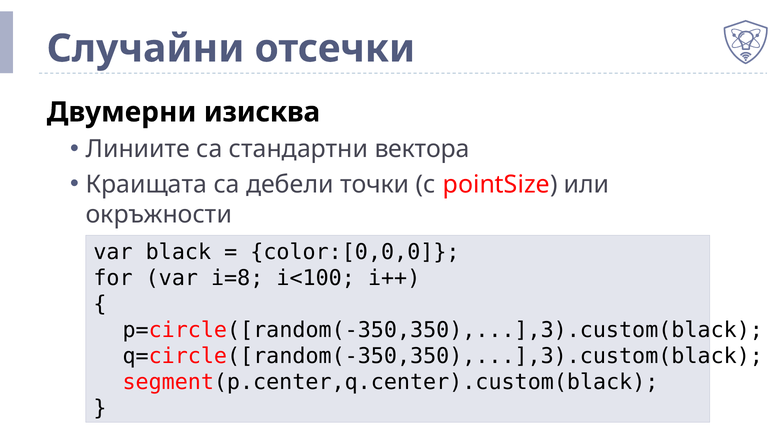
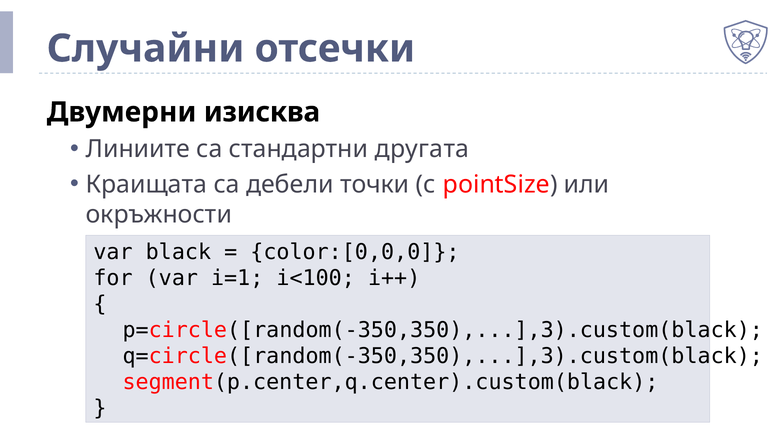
вектора: вектора -> другата
i=8: i=8 -> i=1
